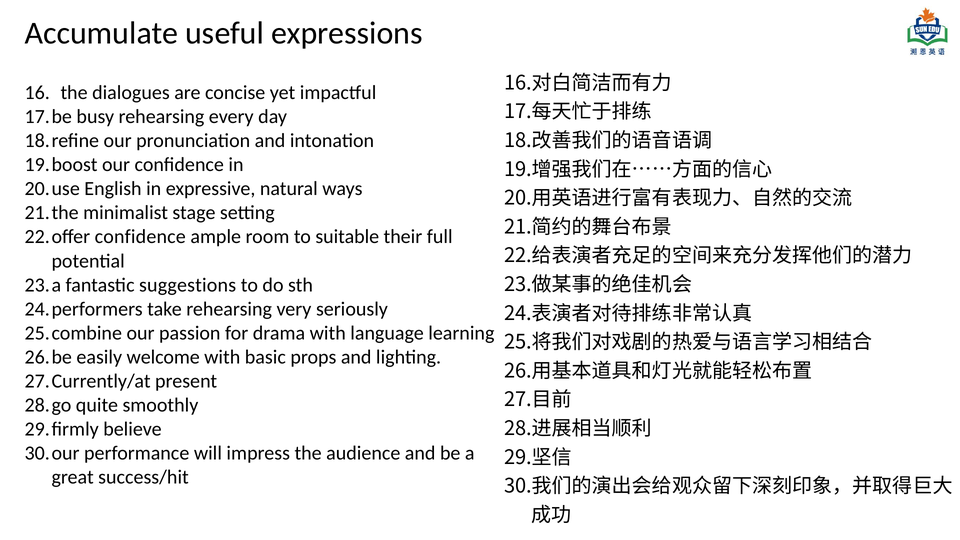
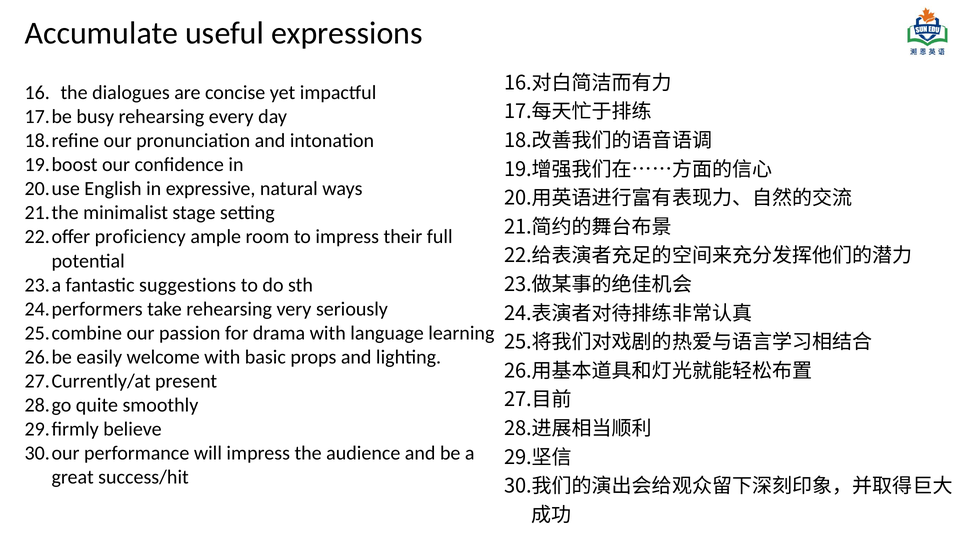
confidence at (140, 237): confidence -> proficiency
to suitable: suitable -> impress
